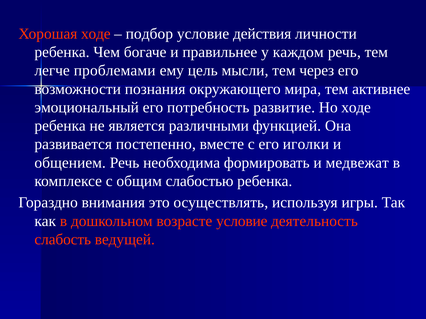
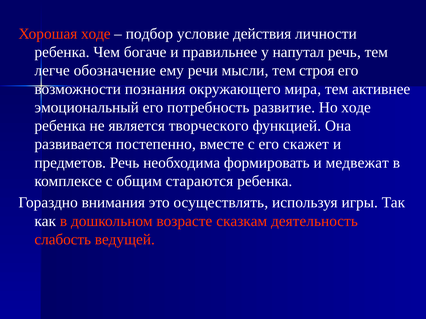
каждом: каждом -> напутал
проблемами: проблемами -> обозначение
цель: цель -> речи
через: через -> строя
различными: различными -> творческого
иголки: иголки -> скажет
общением: общением -> предметов
слабостью: слабостью -> стараются
возрасте условие: условие -> сказкам
